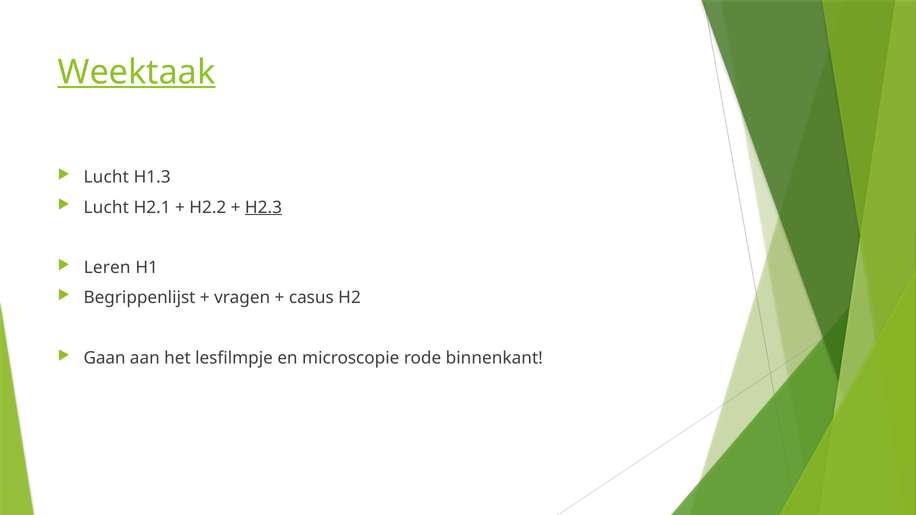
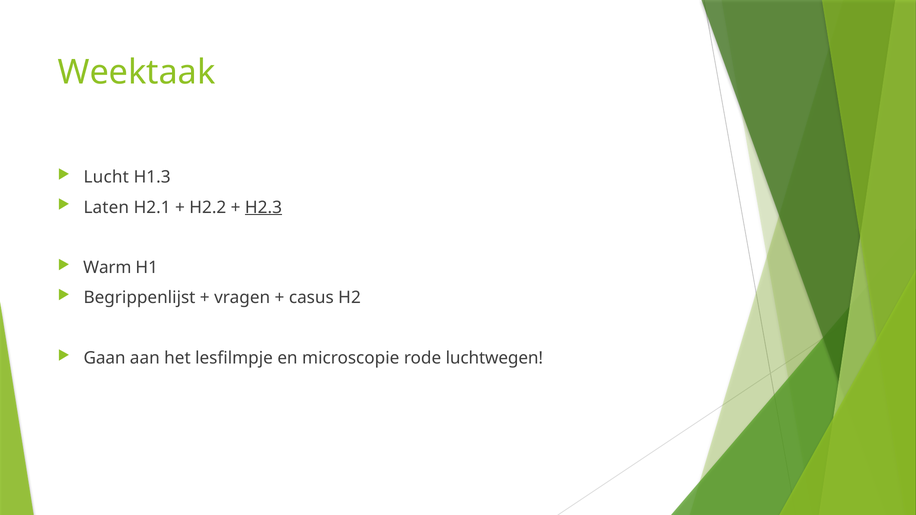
Weektaak underline: present -> none
Lucht at (106, 207): Lucht -> Laten
Leren: Leren -> Warm
binnenkant: binnenkant -> luchtwegen
